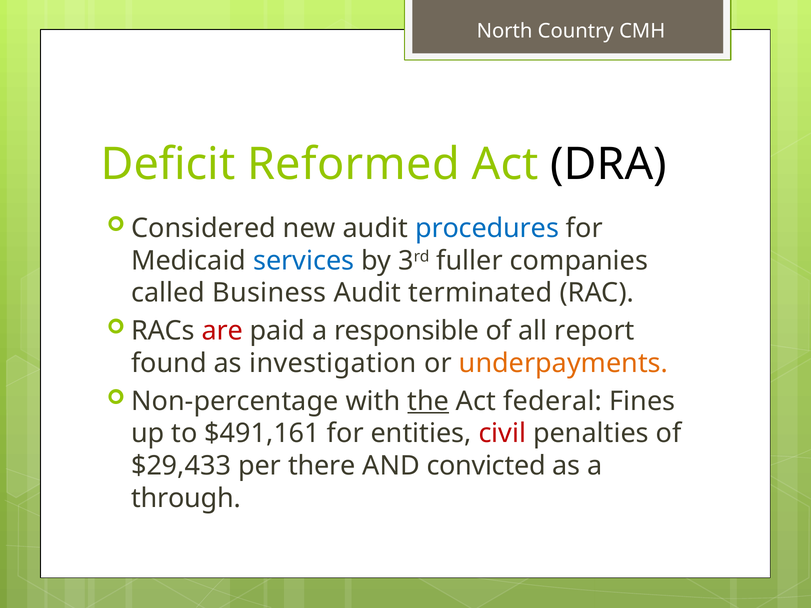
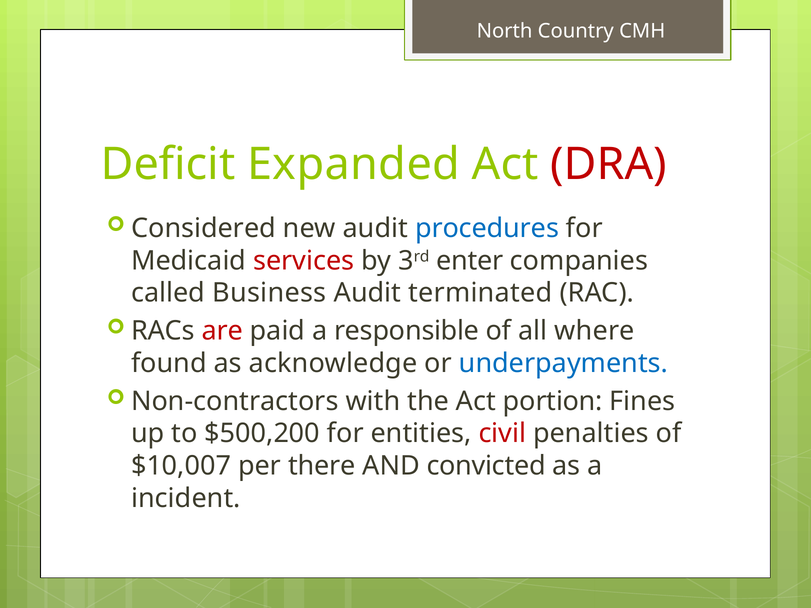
Reformed: Reformed -> Expanded
DRA colour: black -> red
services colour: blue -> red
fuller: fuller -> enter
report: report -> where
investigation: investigation -> acknowledge
underpayments colour: orange -> blue
Non-percentage: Non-percentage -> Non-contractors
the underline: present -> none
federal: federal -> portion
$491,161: $491,161 -> $500,200
$29,433: $29,433 -> $10,007
through: through -> incident
